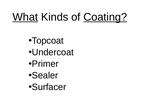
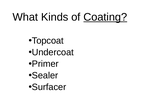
What underline: present -> none
